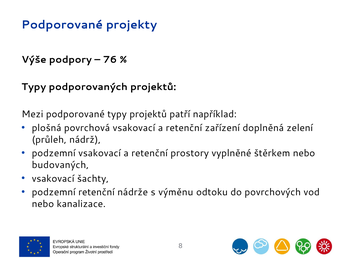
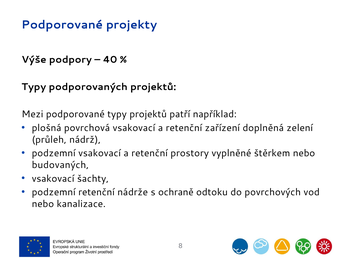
76: 76 -> 40
výměnu: výměnu -> ochraně
